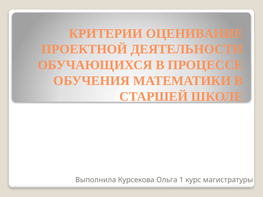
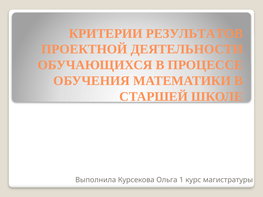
ОЦЕНИВАНИЕ: ОЦЕНИВАНИЕ -> РЕЗУЛЬТАТОВ
